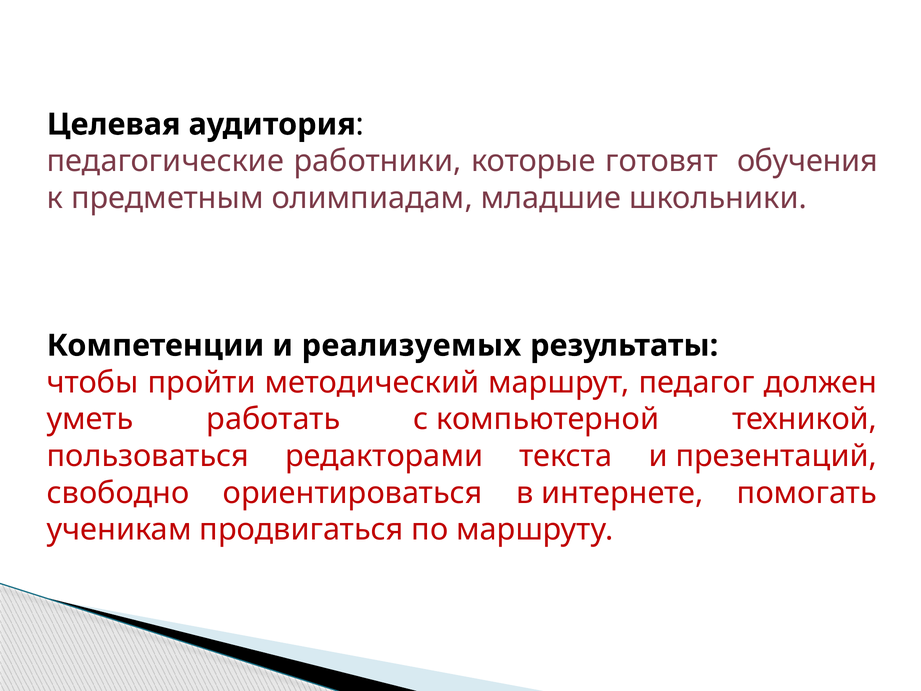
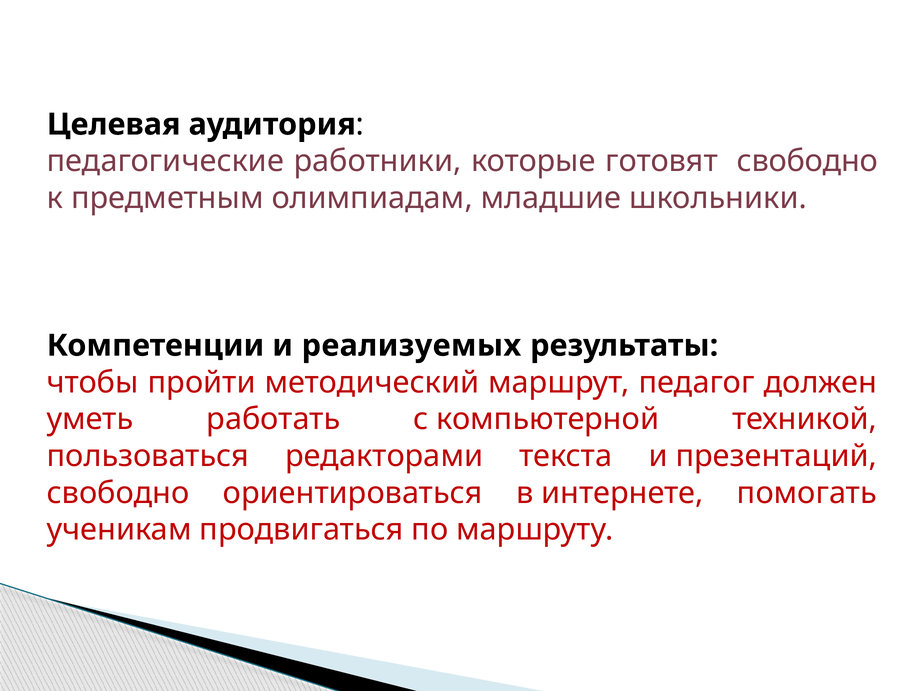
готовят обучения: обучения -> свободно
